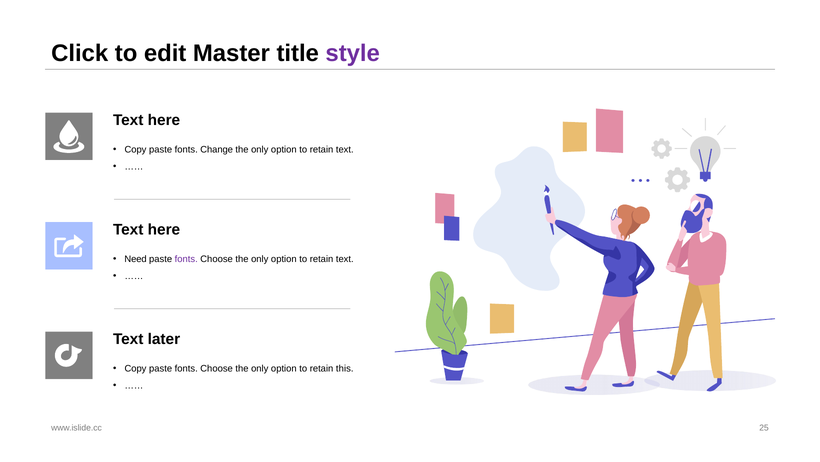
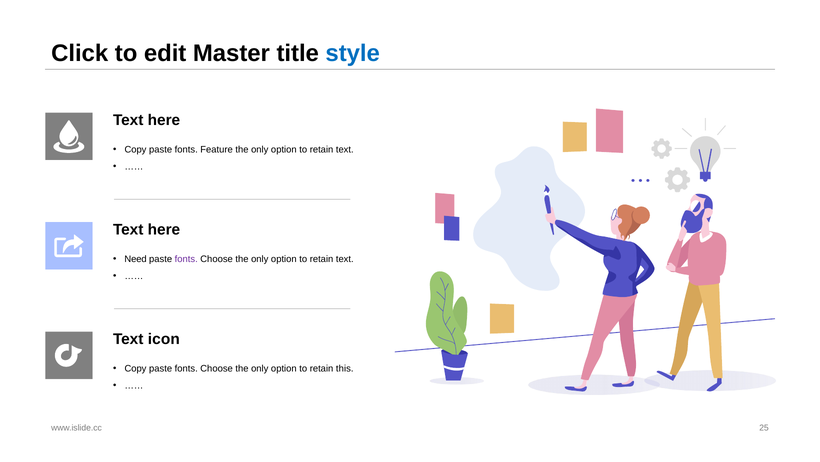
style colour: purple -> blue
Change: Change -> Feature
later: later -> icon
